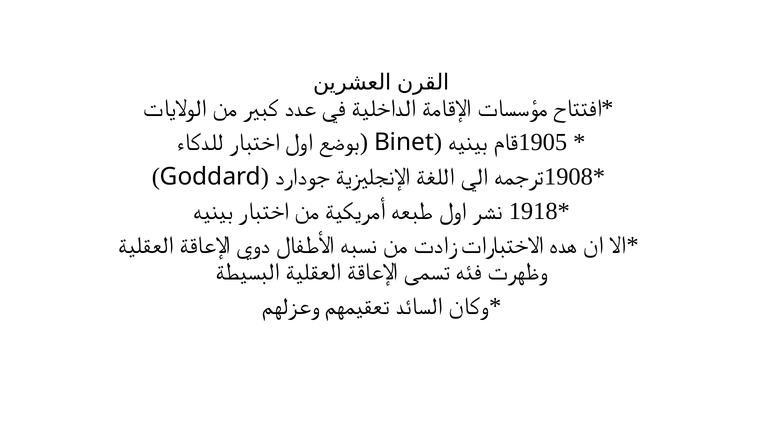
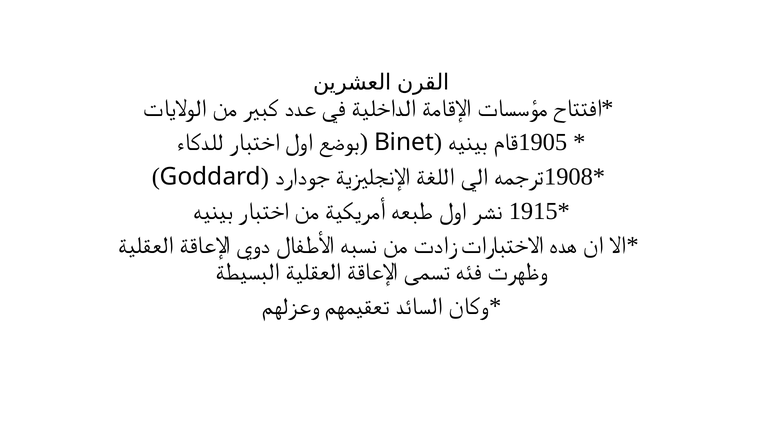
1918: 1918 -> 1915
